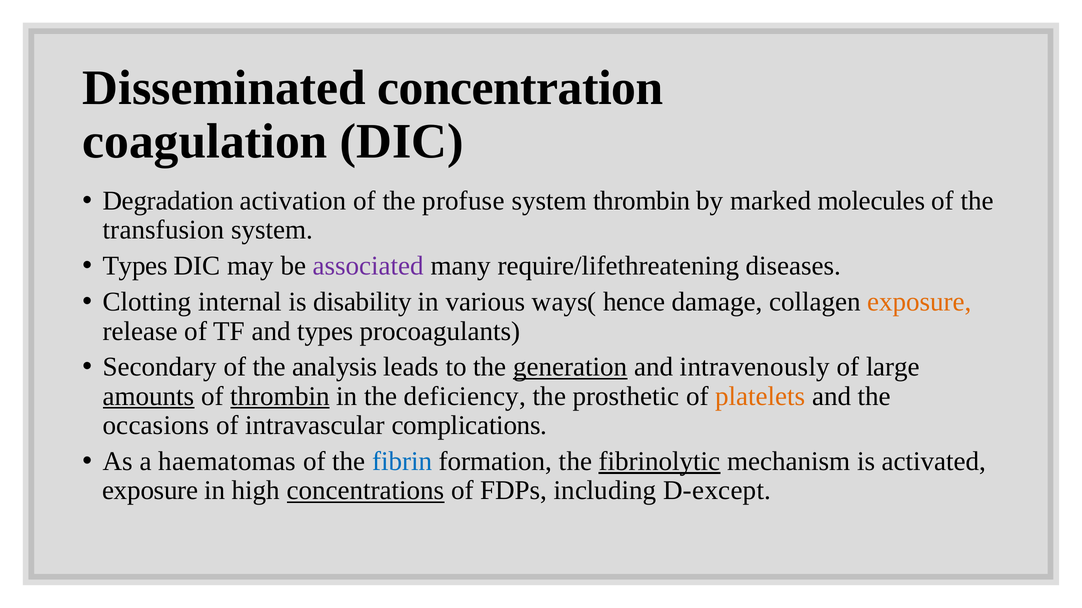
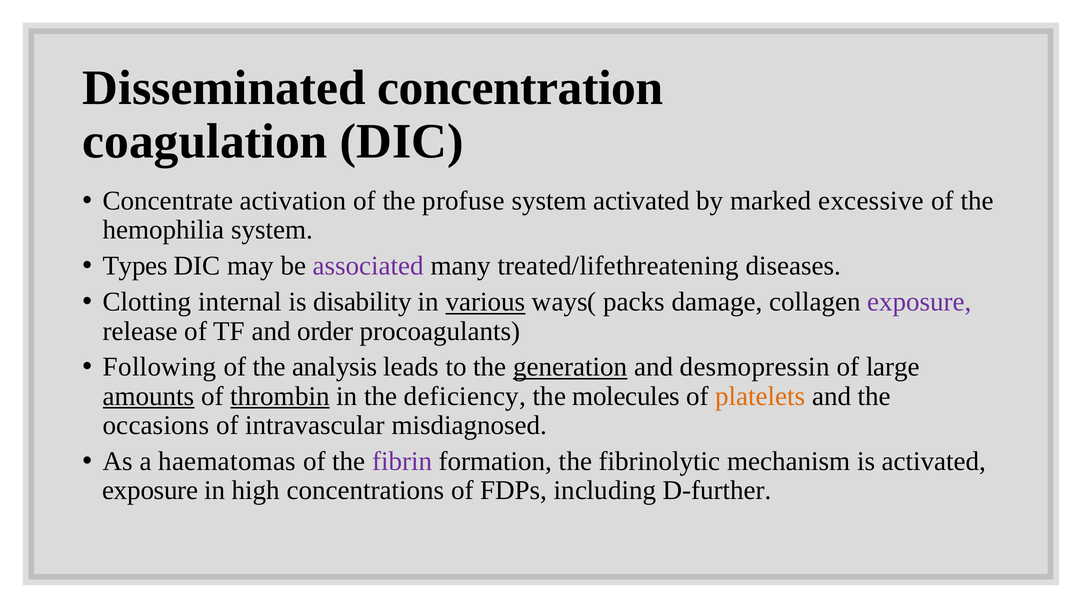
Degradation: Degradation -> Concentrate
system thrombin: thrombin -> activated
molecules: molecules -> excessive
transfusion: transfusion -> hemophilia
require/lifethreatening: require/lifethreatening -> treated/lifethreatening
various underline: none -> present
hence: hence -> packs
exposure at (920, 302) colour: orange -> purple
and types: types -> order
Secondary: Secondary -> Following
intravenously: intravenously -> desmopressin
prosthetic: prosthetic -> molecules
complications: complications -> misdiagnosed
fibrin colour: blue -> purple
fibrinolytic underline: present -> none
concentrations underline: present -> none
D-except: D-except -> D-further
